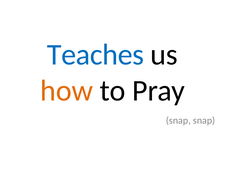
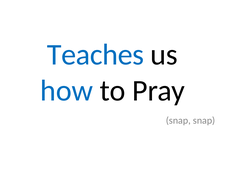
how colour: orange -> blue
